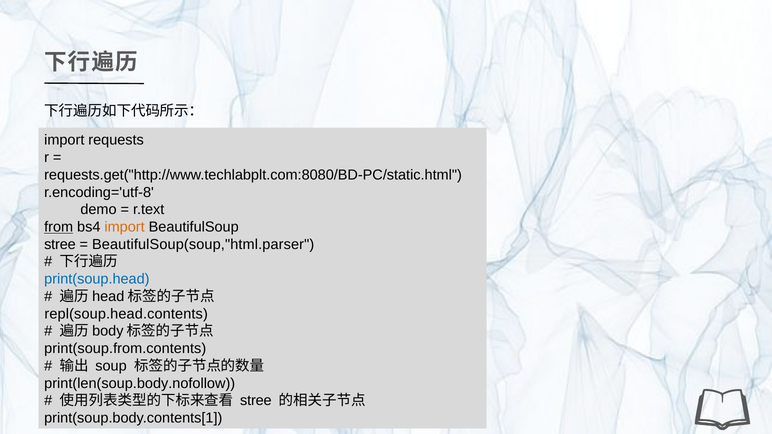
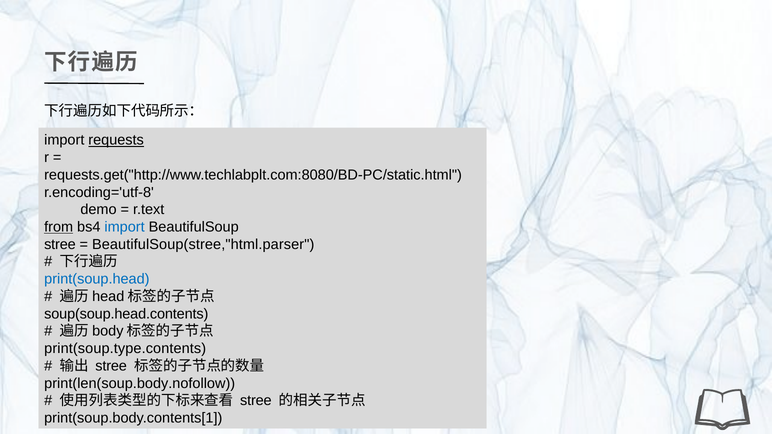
requests underline: none -> present
import at (125, 227) colour: orange -> blue
BeautifulSoup(soup,"html.parser: BeautifulSoup(soup,"html.parser -> BeautifulSoup(stree,"html.parser
repl(soup.head.contents: repl(soup.head.contents -> soup(soup.head.contents
print(soup.from.contents: print(soup.from.contents -> print(soup.type.contents
soup at (111, 366): soup -> stree
